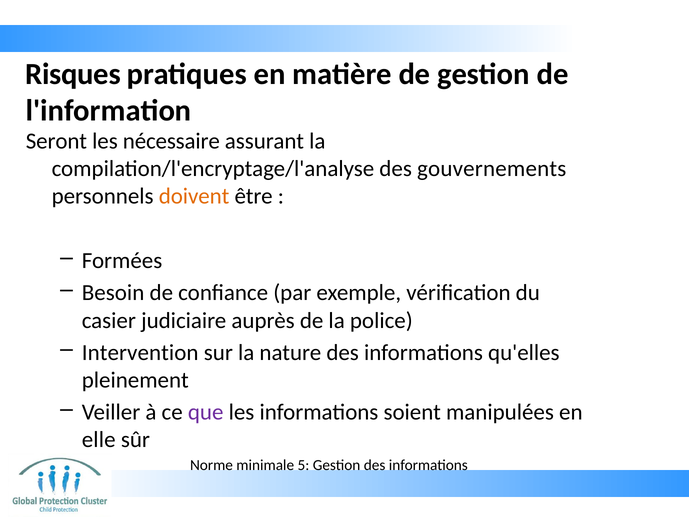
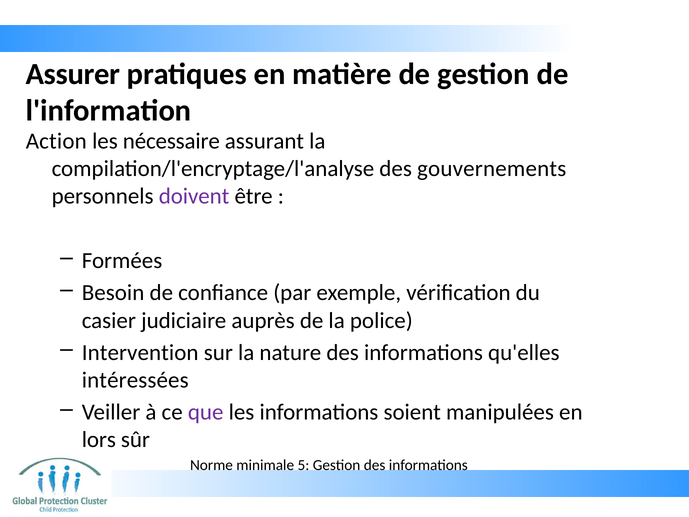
Risques: Risques -> Assurer
Seront: Seront -> Action
doivent colour: orange -> purple
pleinement: pleinement -> intéressées
elle: elle -> lors
